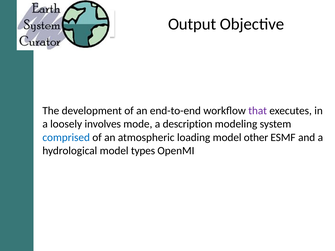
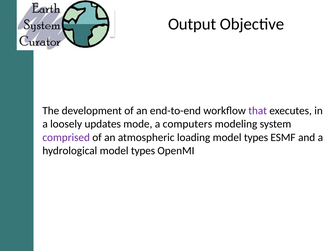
involves: involves -> updates
description: description -> computers
comprised colour: blue -> purple
other at (256, 138): other -> types
